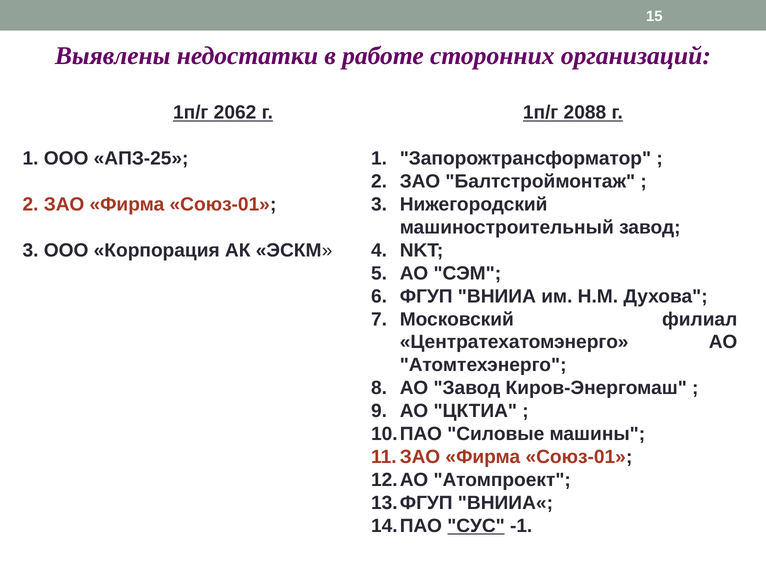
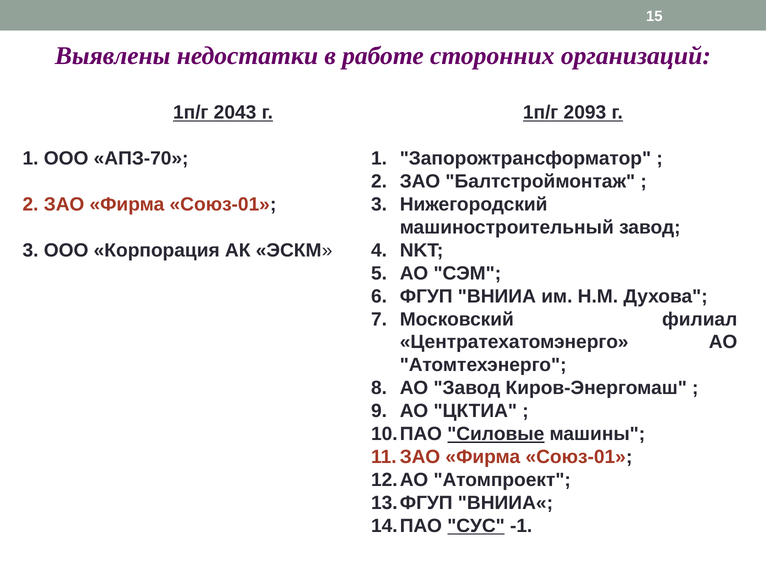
2062: 2062 -> 2043
2088: 2088 -> 2093
АПЗ-25: АПЗ-25 -> АПЗ-70
Силовые underline: none -> present
